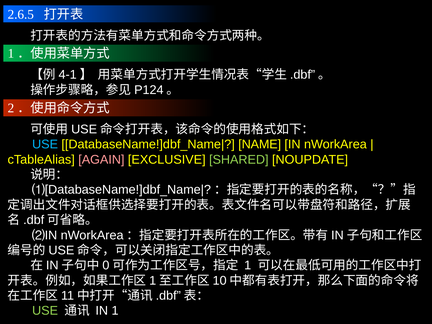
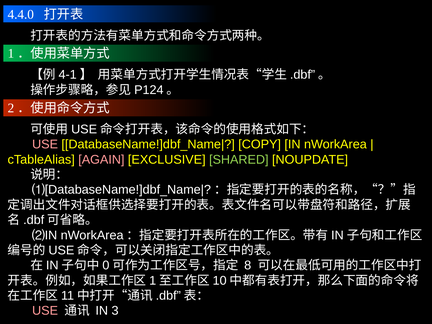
2.6.5: 2.6.5 -> 4.4.0
USE at (45, 144) colour: light blue -> pink
NAME: NAME -> COPY
1 at (248, 265): 1 -> 8
USE at (45, 311) colour: light green -> pink
IN 1: 1 -> 3
